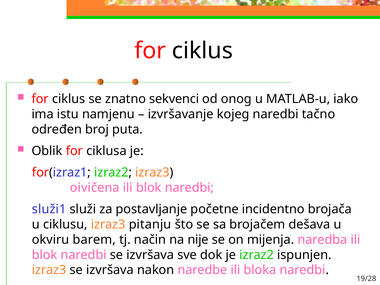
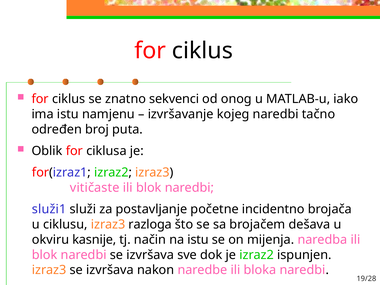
oivičena: oivičena -> vitičaste
pitanju: pitanju -> razloga
barem: barem -> kasnije
na nije: nije -> istu
